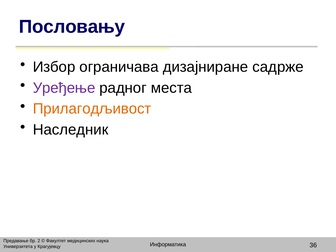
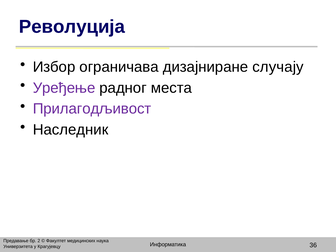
Пословању: Пословању -> Револуција
садрже: садрже -> случају
Прилагодљивост colour: orange -> purple
